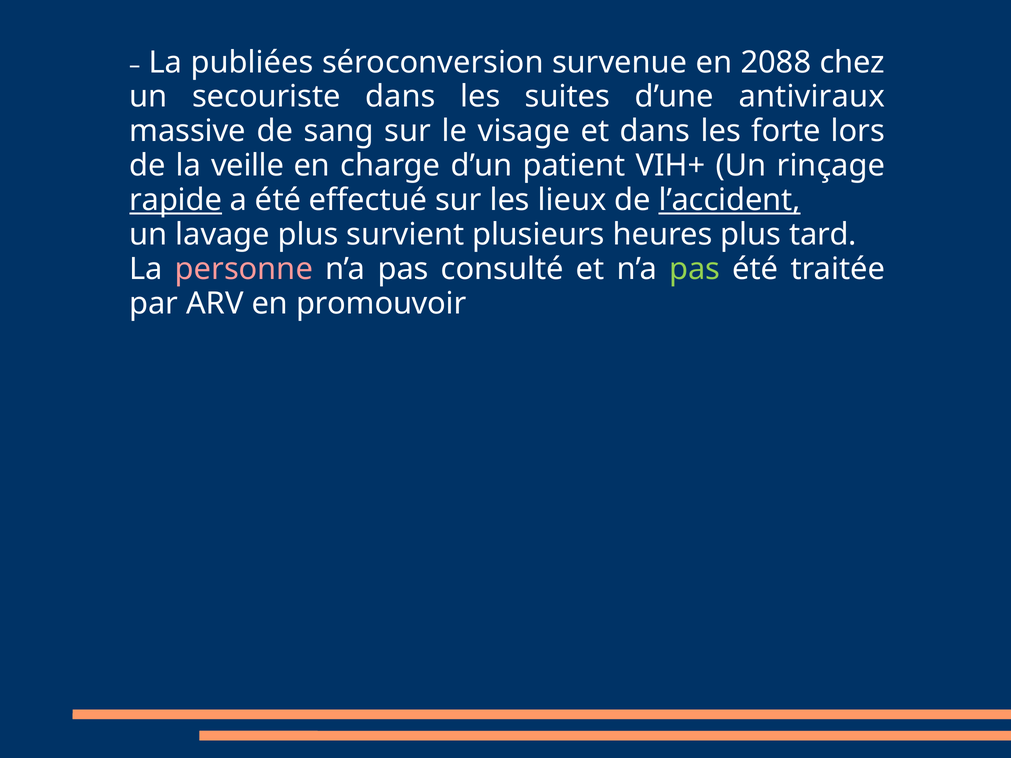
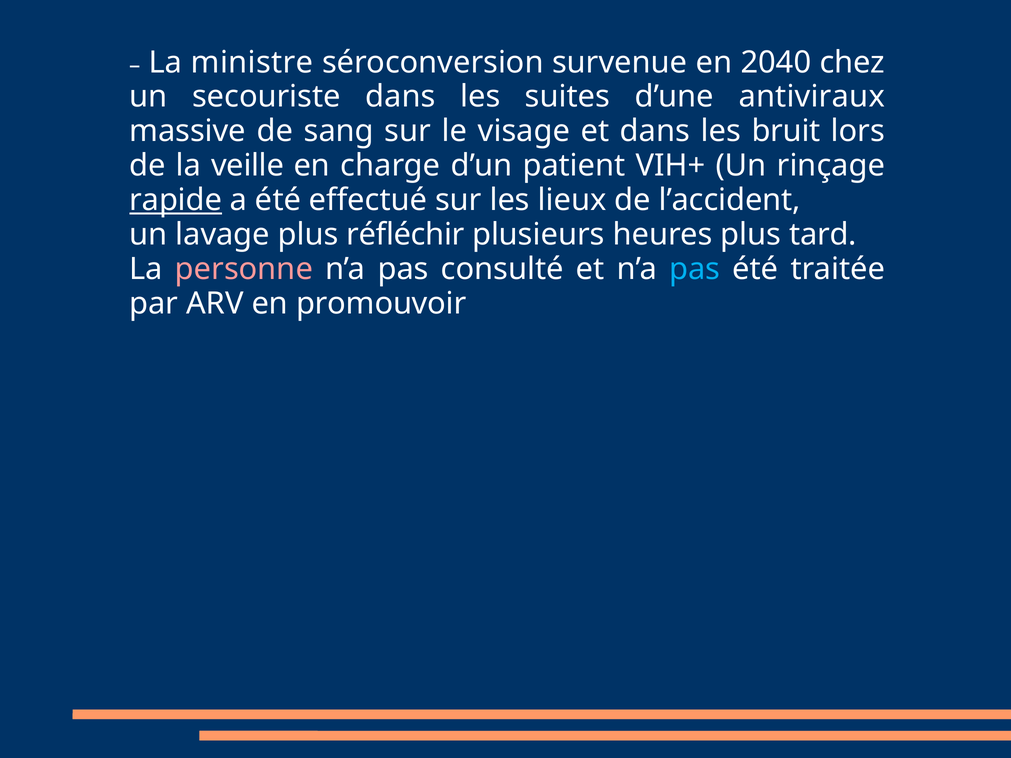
publiées: publiées -> ministre
2088: 2088 -> 2040
forte: forte -> bruit
l’accident underline: present -> none
survient: survient -> réfléchir
pas at (695, 269) colour: light green -> light blue
